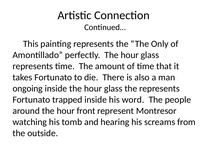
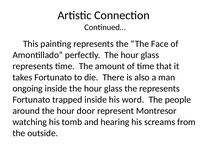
Only: Only -> Face
front: front -> door
